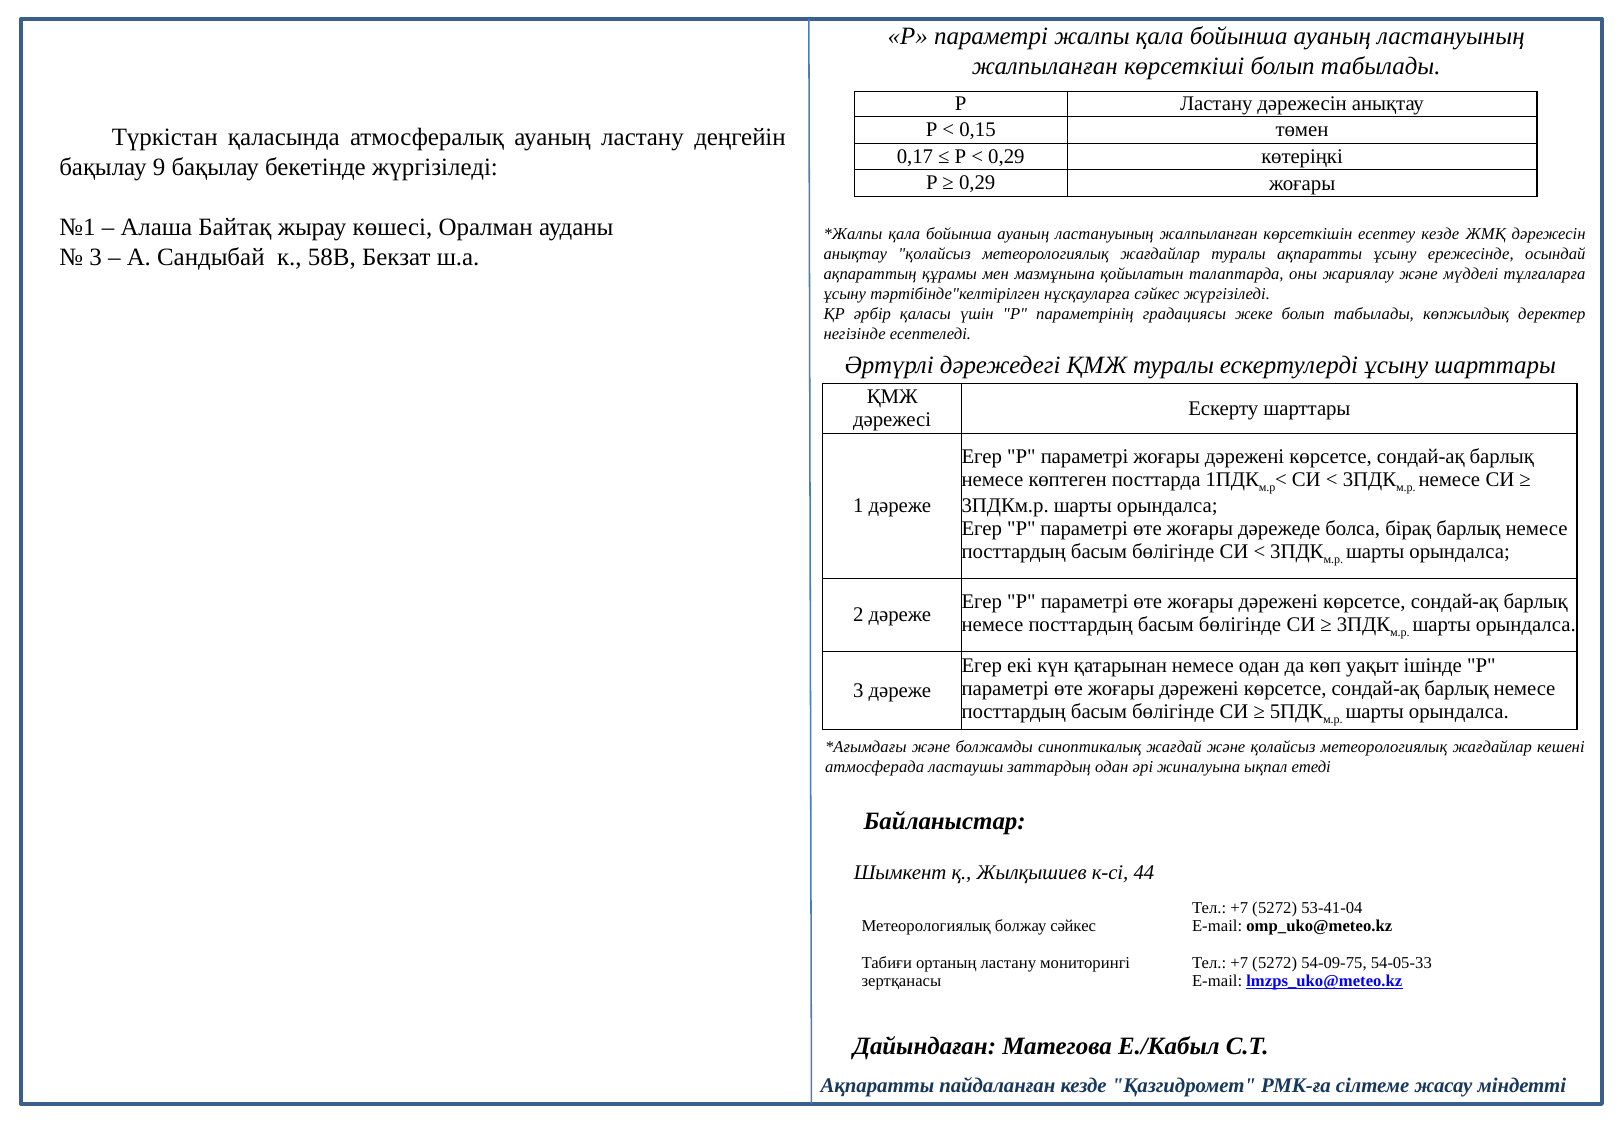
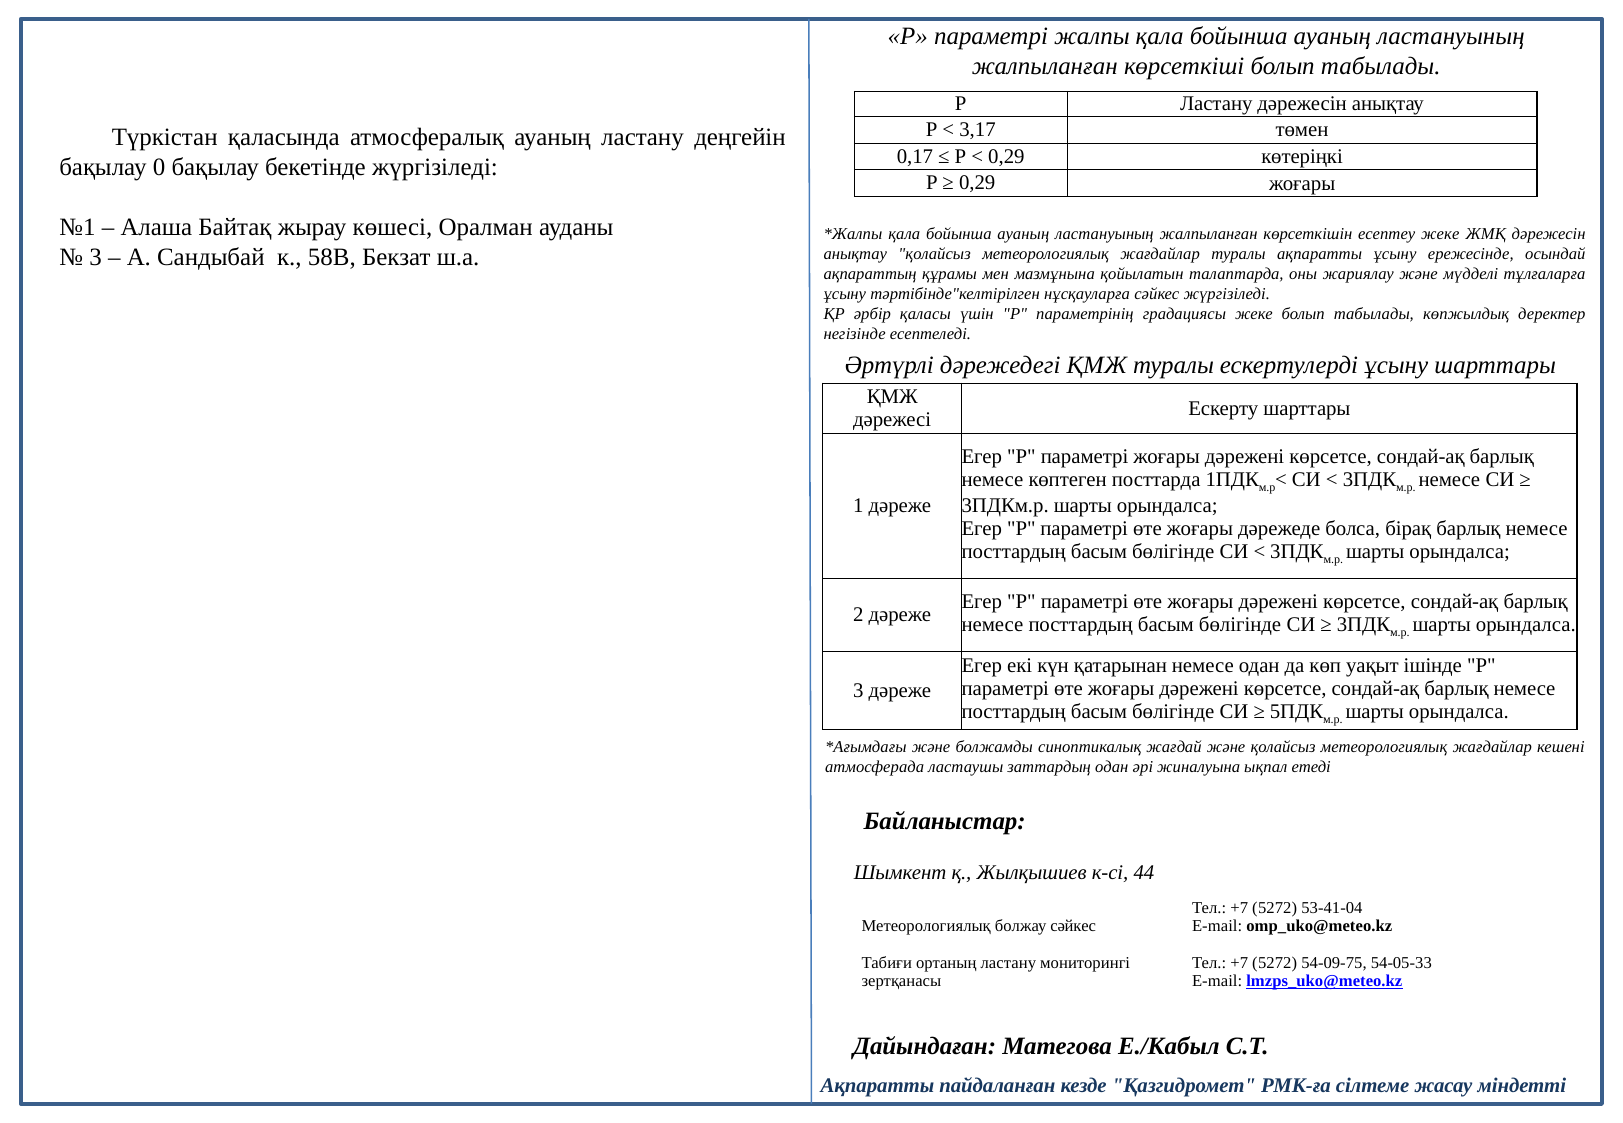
0,15: 0,15 -> 3,17
9: 9 -> 0
есептеу кезде: кезде -> жеке
